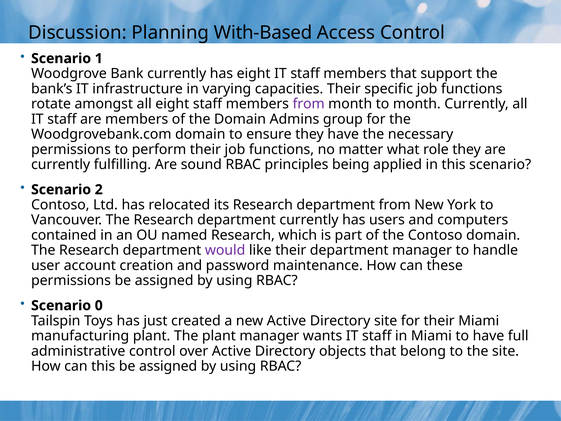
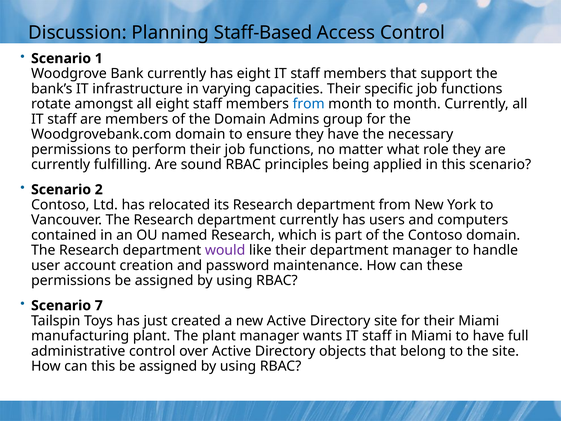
With-Based: With-Based -> Staff-Based
from at (309, 104) colour: purple -> blue
0: 0 -> 7
